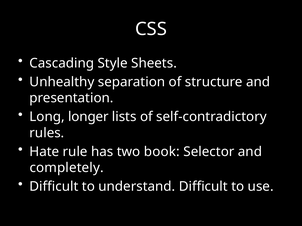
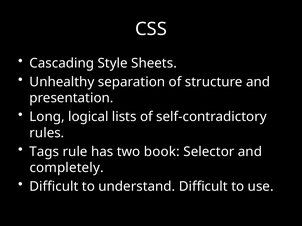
longer: longer -> logical
Hate: Hate -> Tags
